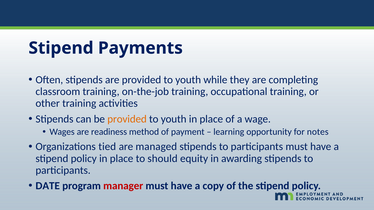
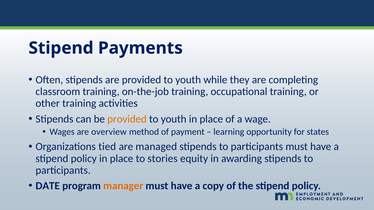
readiness: readiness -> overview
notes: notes -> states
should: should -> stories
manager colour: red -> orange
